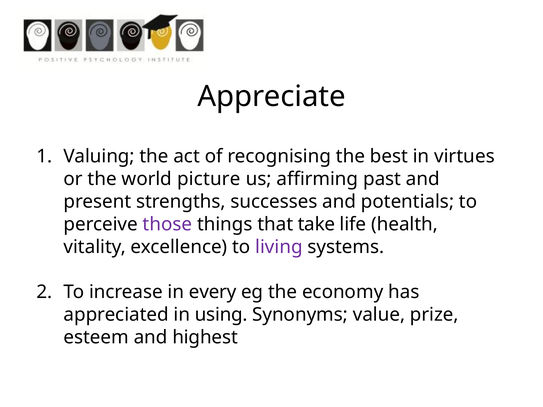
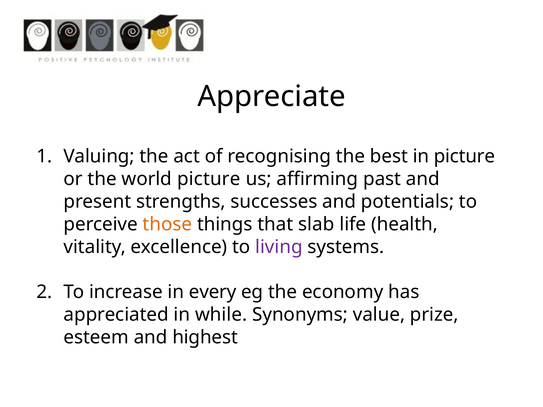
in virtues: virtues -> picture
those colour: purple -> orange
take: take -> slab
using: using -> while
